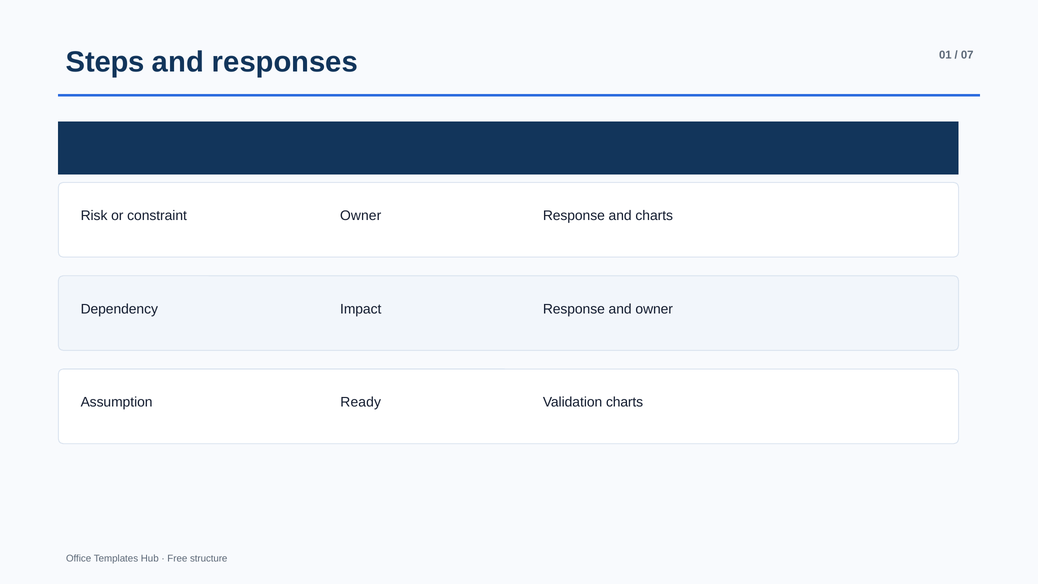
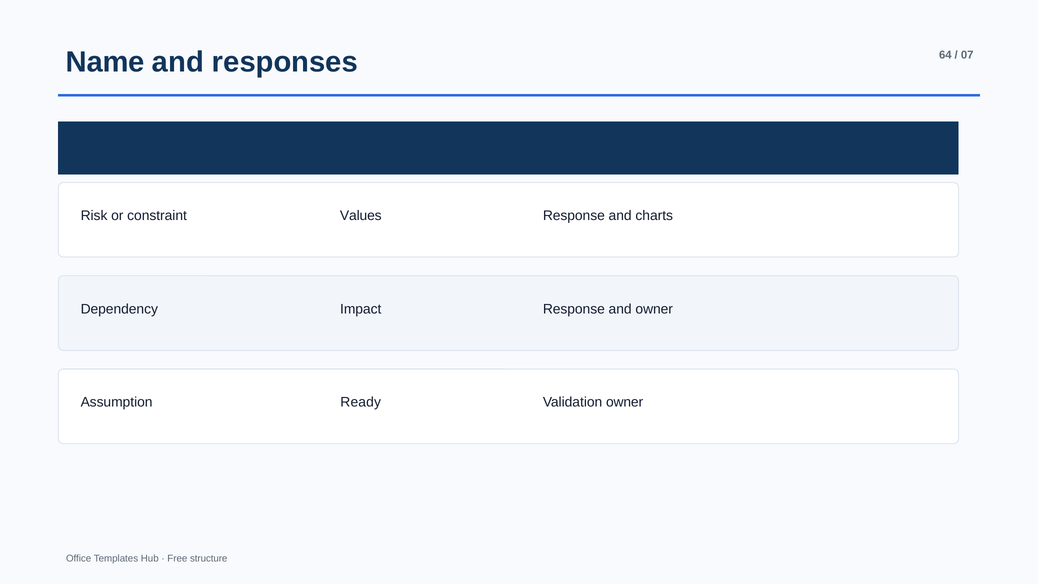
Steps: Steps -> Name
01: 01 -> 64
constraint Owner: Owner -> Values
Validation charts: charts -> owner
